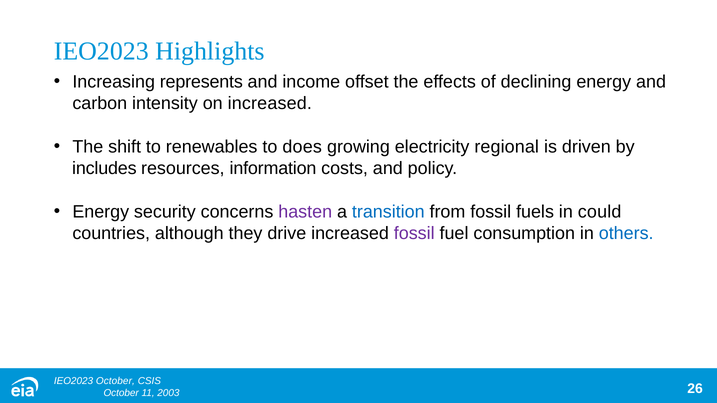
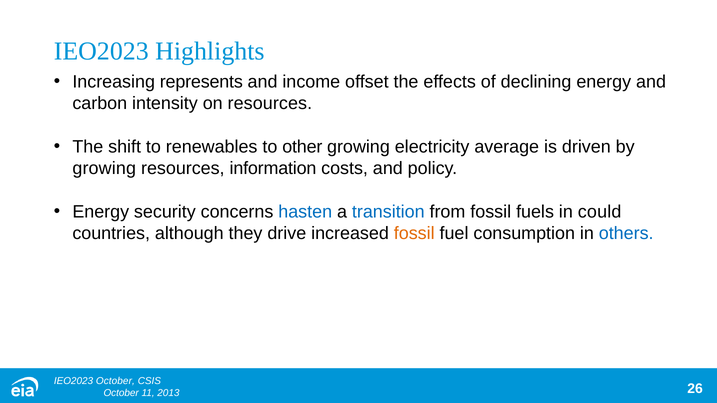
on increased: increased -> resources
does: does -> other
regional: regional -> average
includes at (104, 168): includes -> growing
hasten colour: purple -> blue
fossil at (414, 233) colour: purple -> orange
2003: 2003 -> 2013
